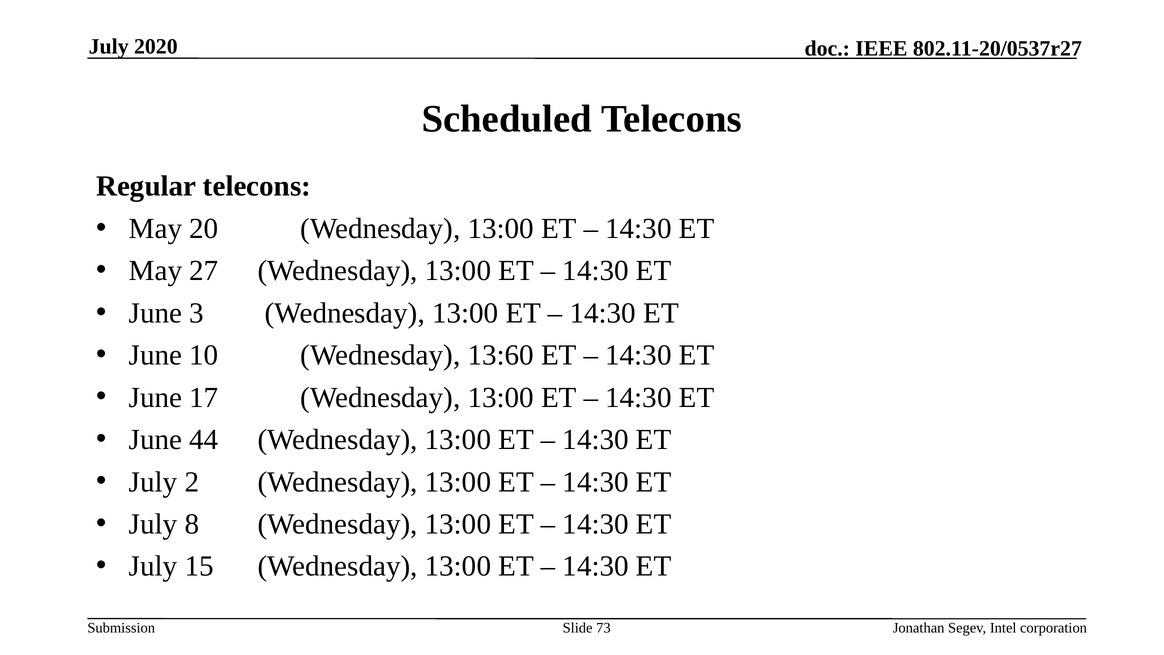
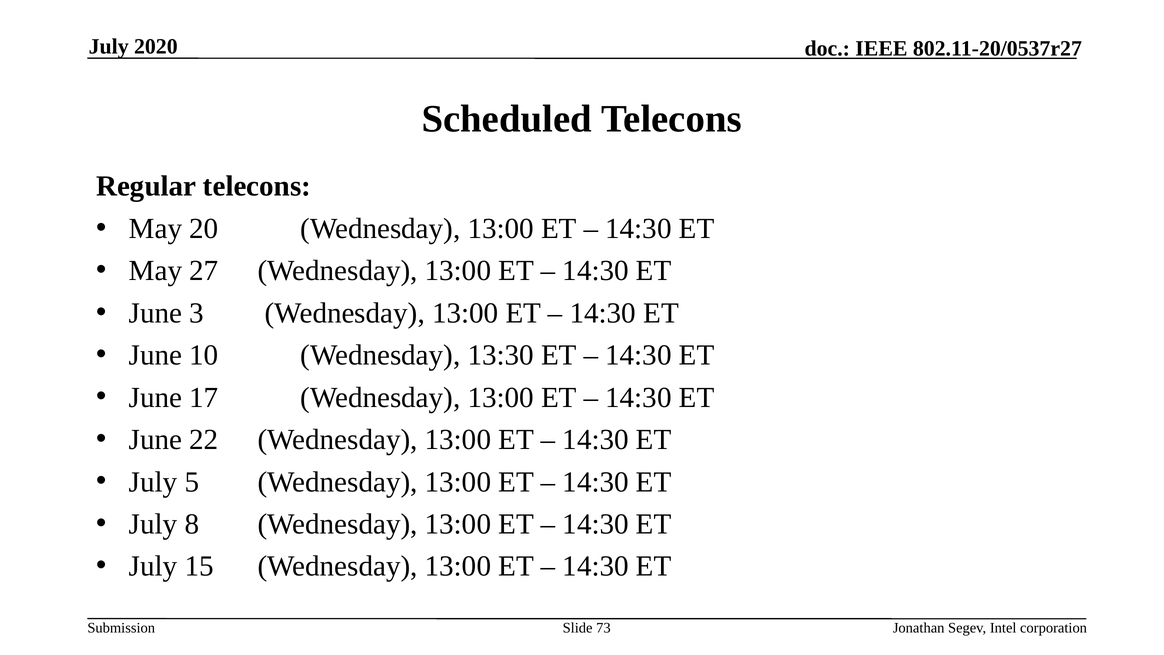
13:60: 13:60 -> 13:30
44: 44 -> 22
2: 2 -> 5
